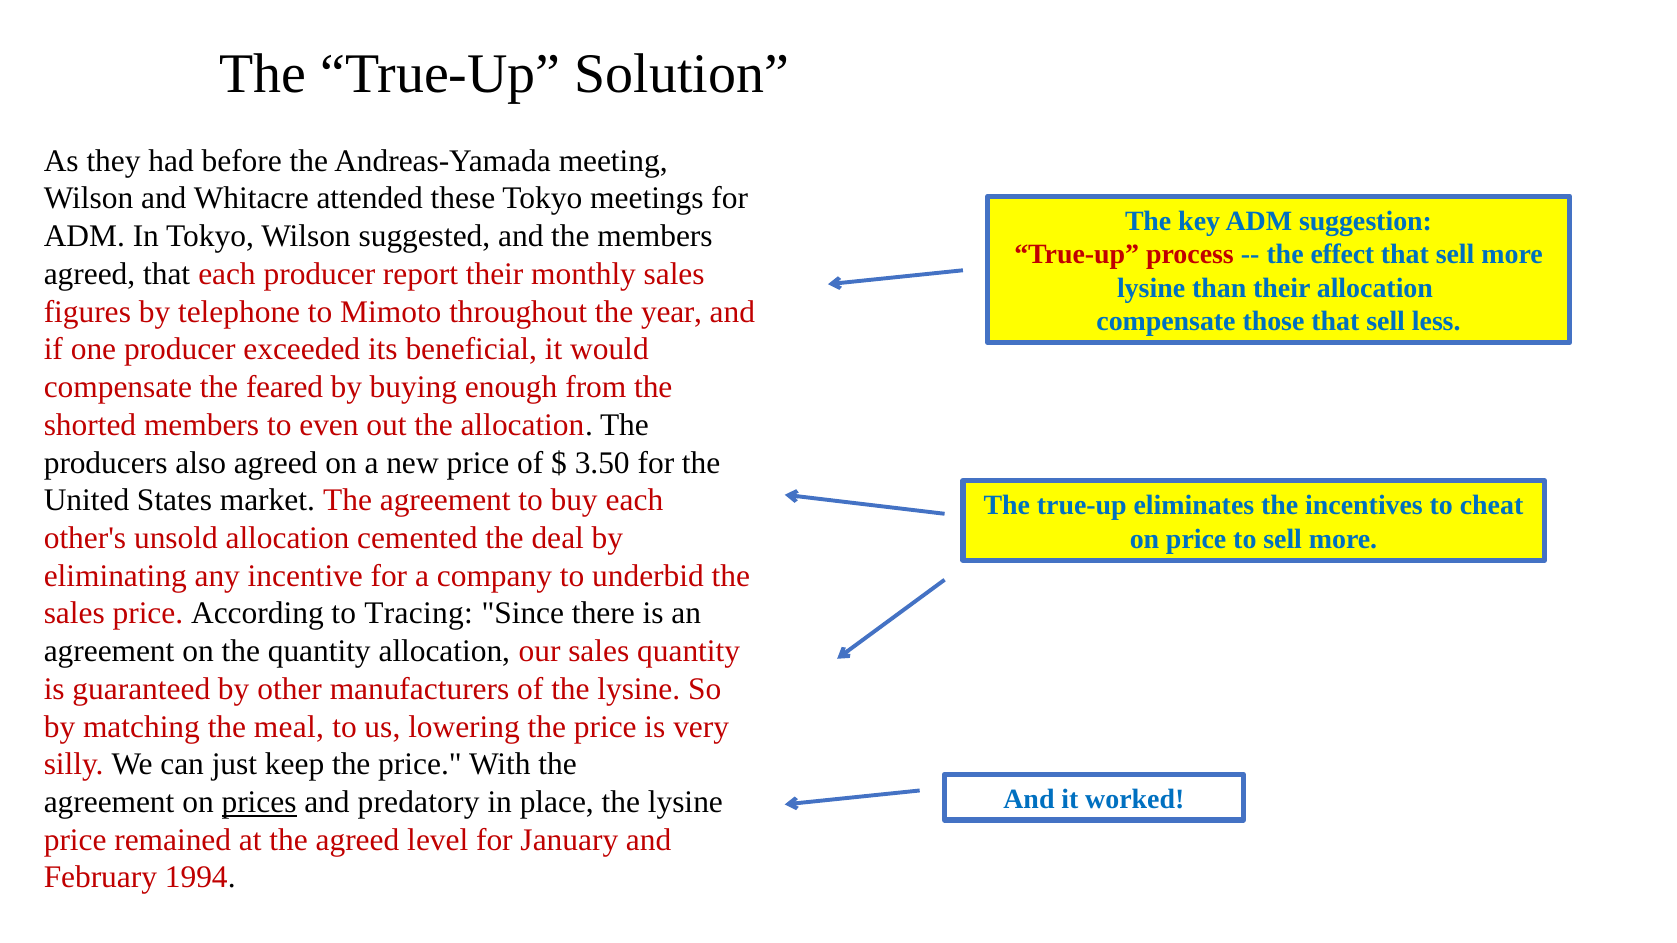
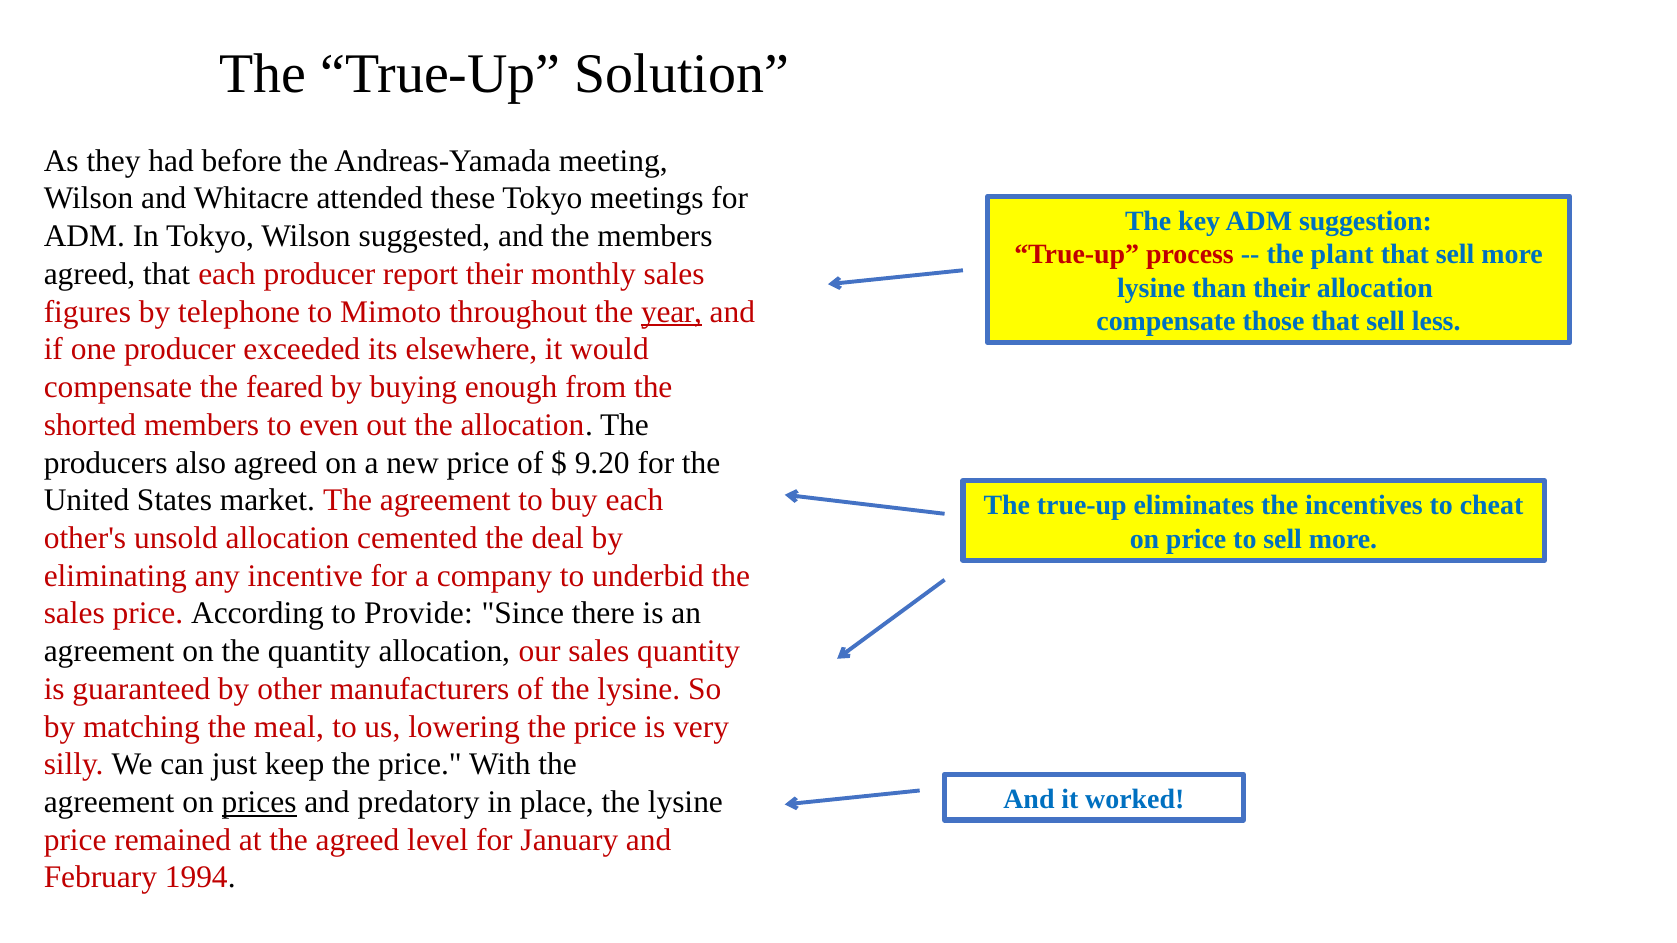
effect: effect -> plant
year underline: none -> present
beneficial: beneficial -> elsewhere
3.50: 3.50 -> 9.20
Tracing: Tracing -> Provide
